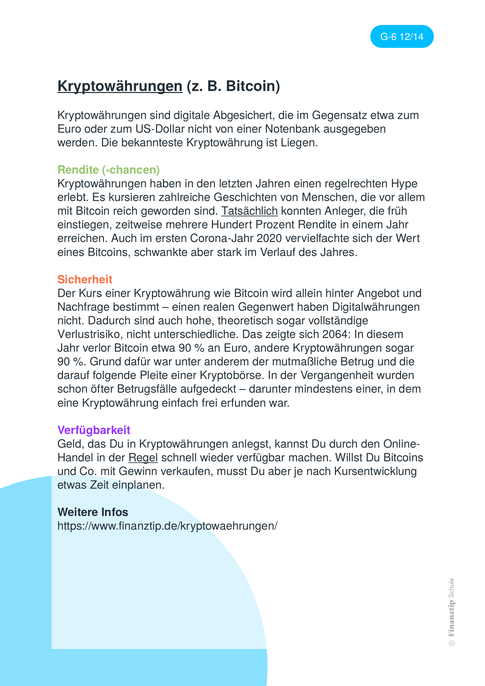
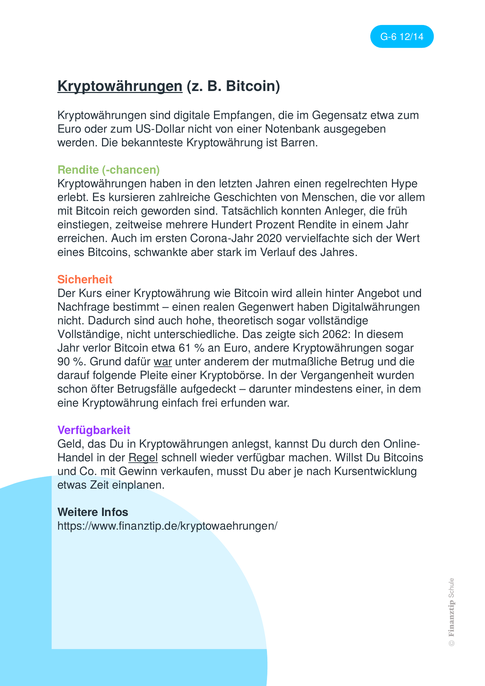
Abgesichert: Abgesichert -> Empfangen
Liegen: Liegen -> Barren
Tatsächlich underline: present -> none
Verlustrisiko at (90, 334): Verlustrisiko -> Vollständige
2064: 2064 -> 2062
etwa 90: 90 -> 61
war at (163, 362) underline: none -> present
